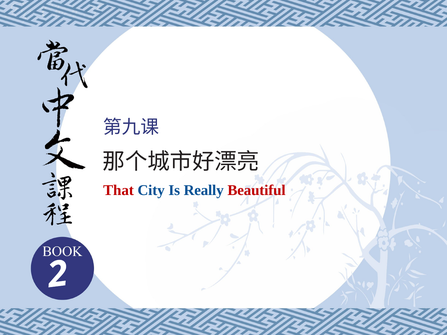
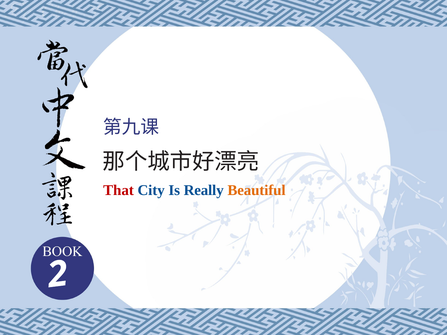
Beautiful colour: red -> orange
